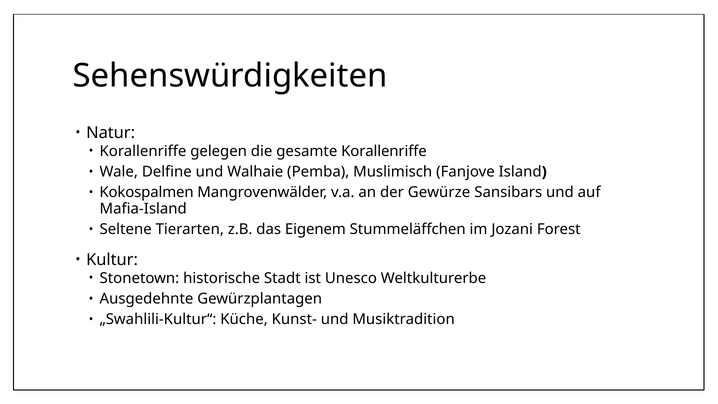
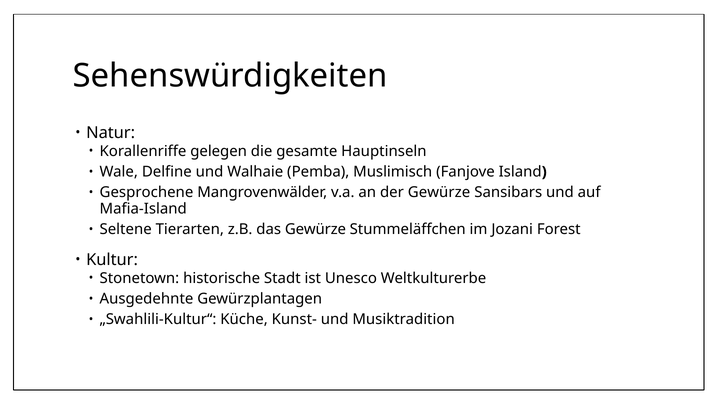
gesamte Korallenriffe: Korallenriffe -> Hauptinseln
Kokospalmen: Kokospalmen -> Gesprochene
das Eigenem: Eigenem -> Gewürze
